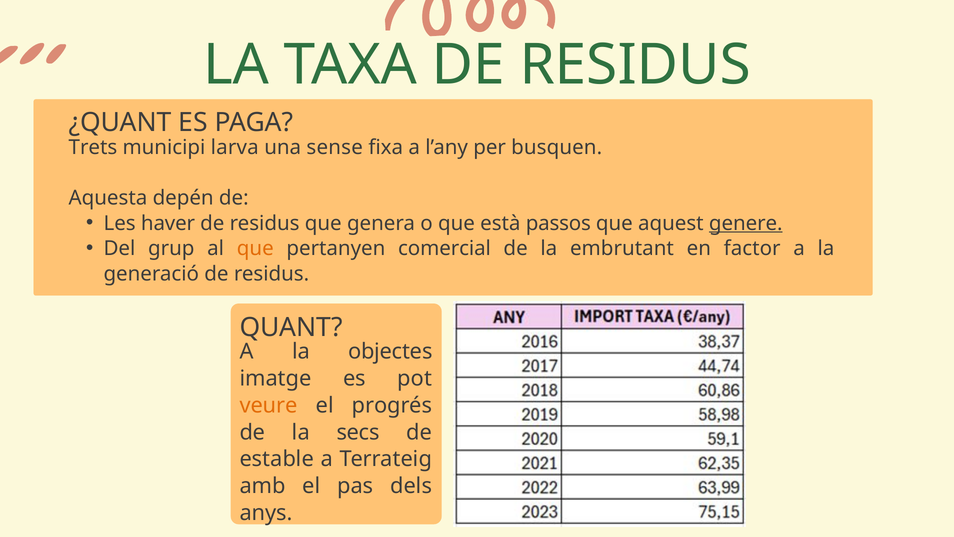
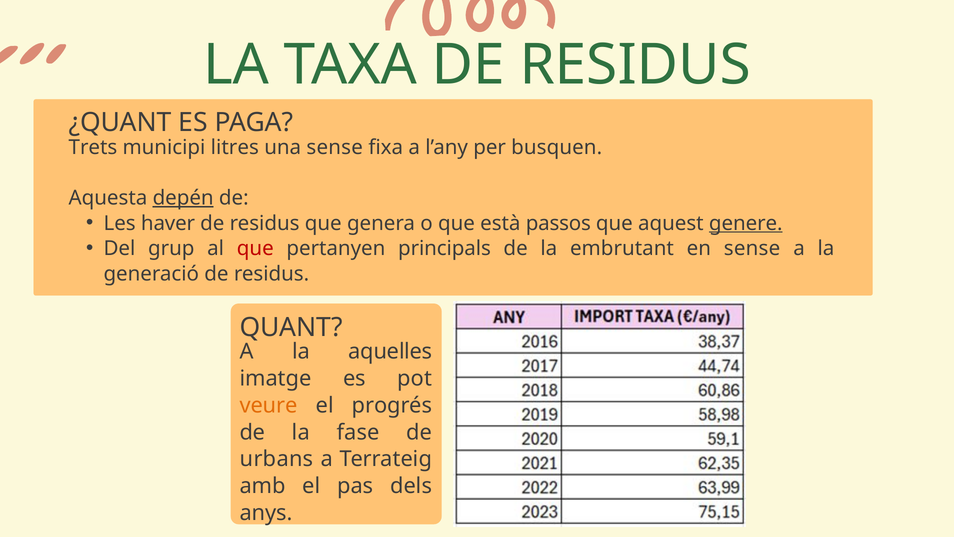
larva: larva -> litres
depén underline: none -> present
que at (255, 248) colour: orange -> red
comercial: comercial -> principals
en factor: factor -> sense
objectes: objectes -> aquelles
secs: secs -> fase
estable: estable -> urbans
